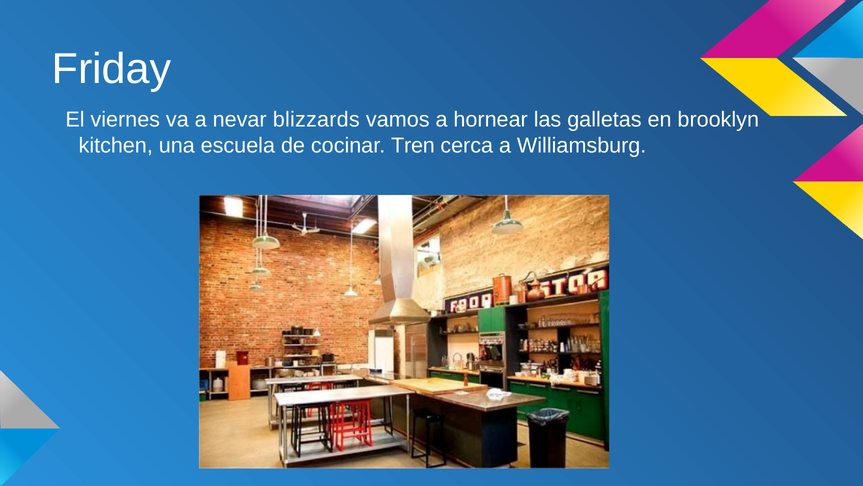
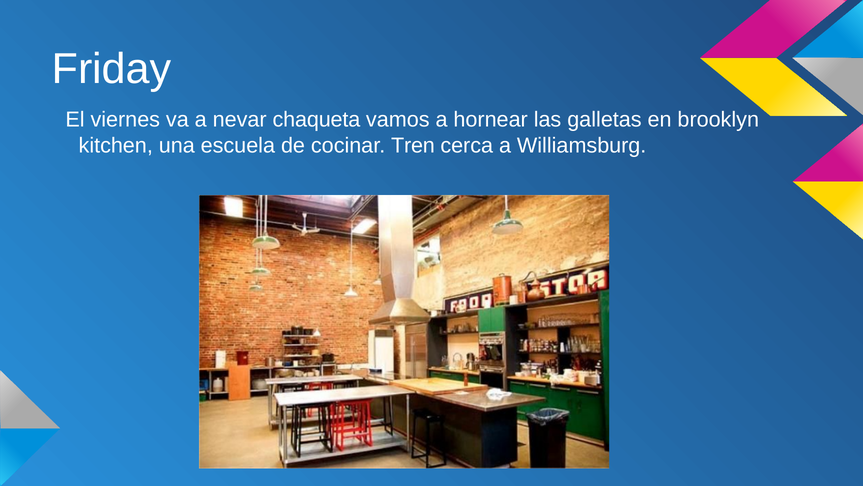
blizzards: blizzards -> chaqueta
